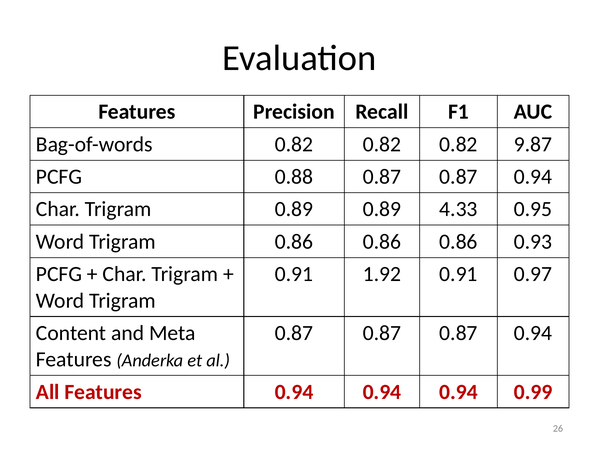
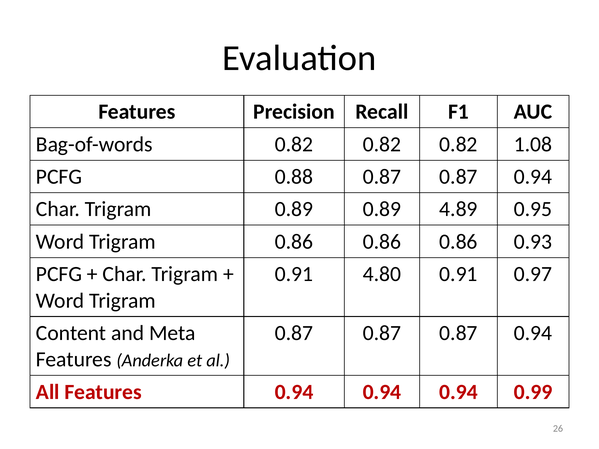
9.87: 9.87 -> 1.08
4.33: 4.33 -> 4.89
1.92: 1.92 -> 4.80
